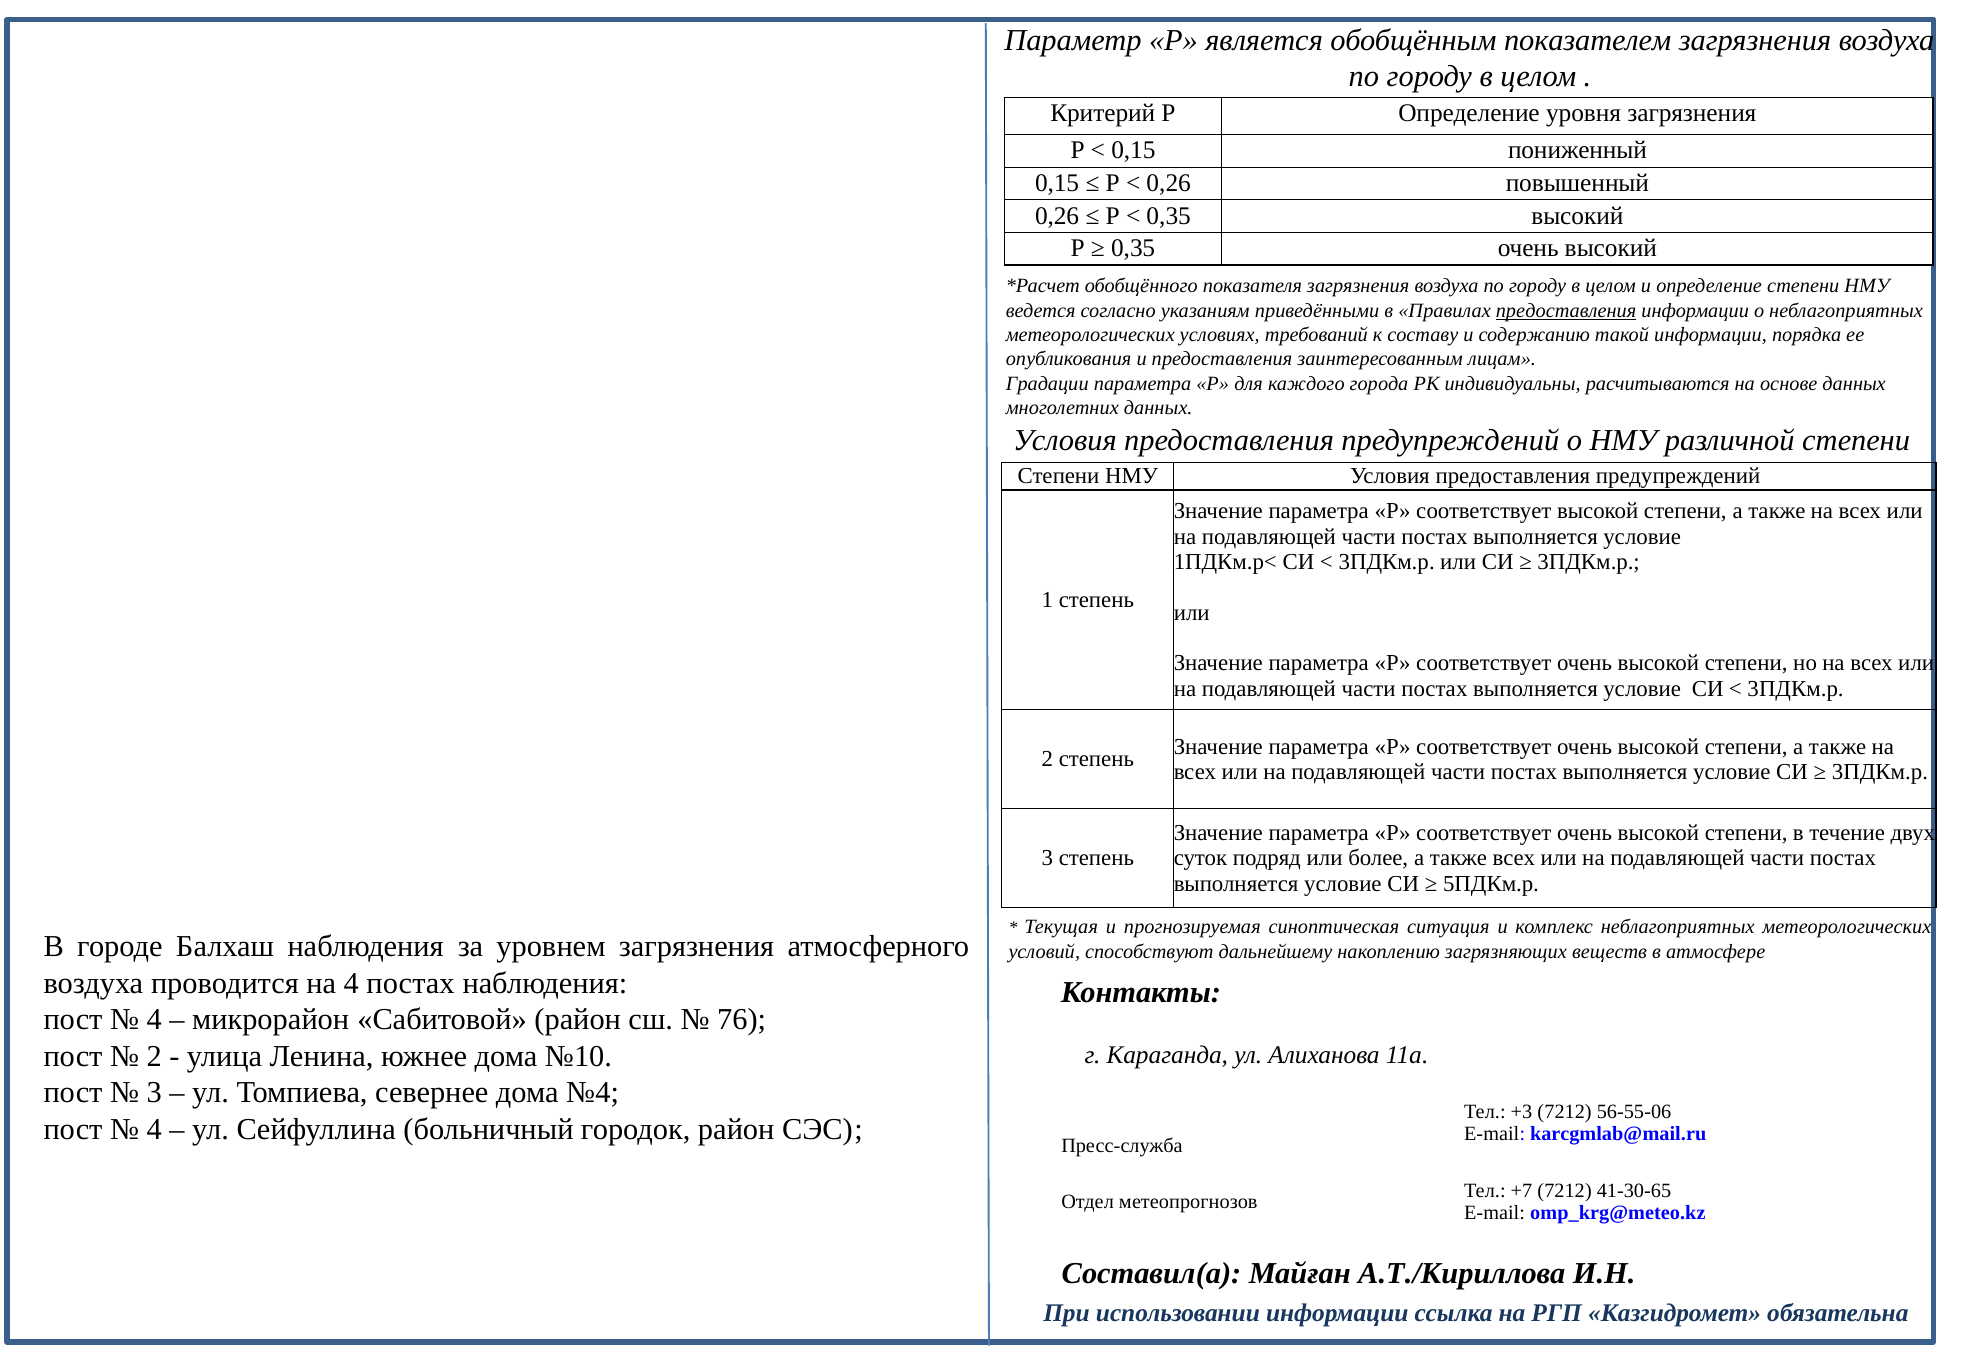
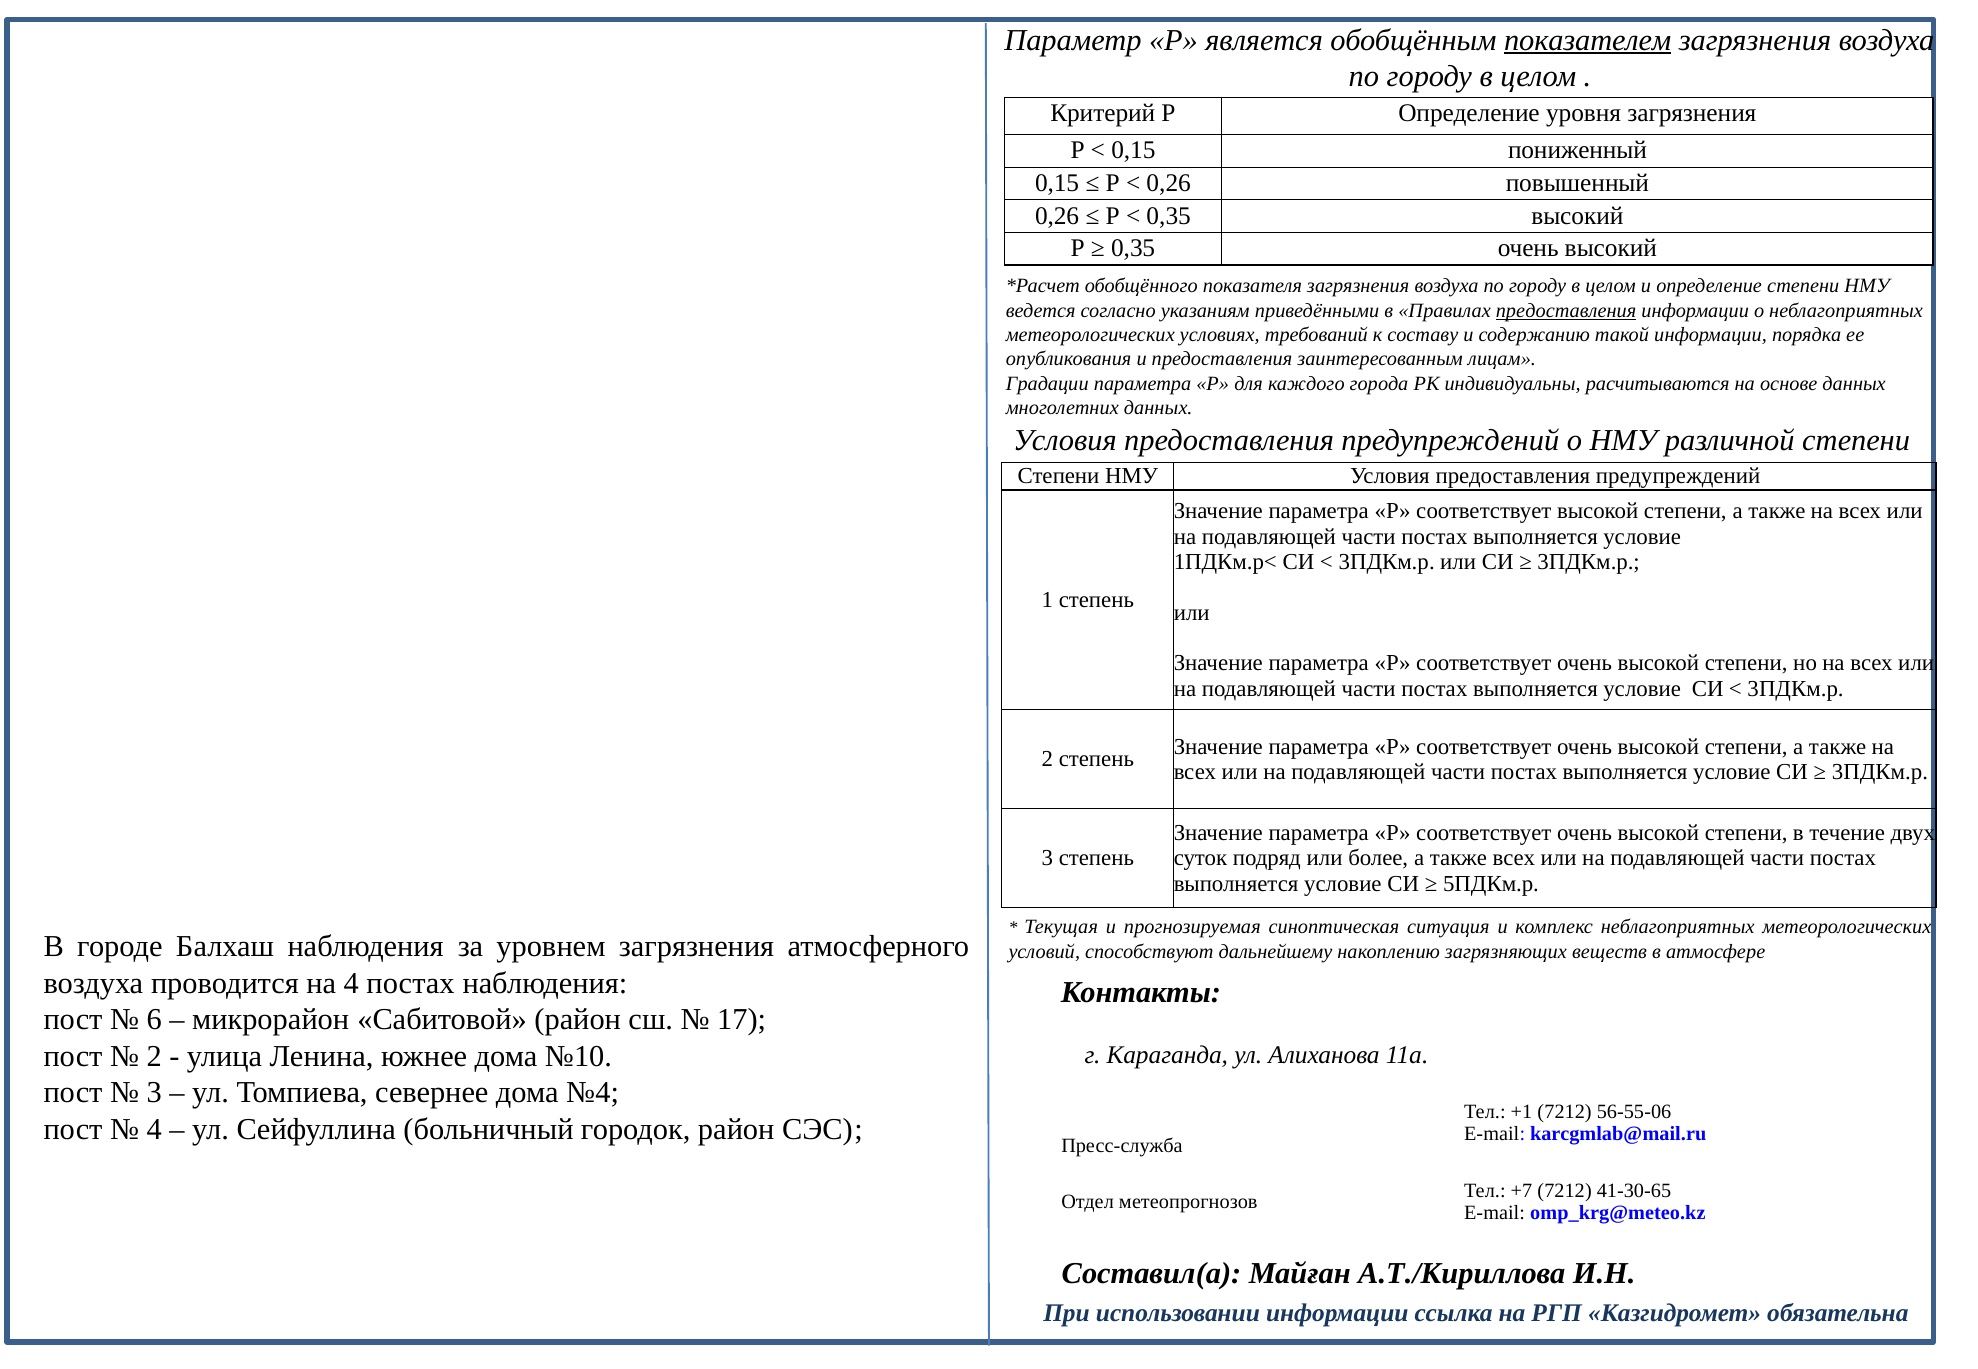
показателем underline: none -> present
4 at (154, 1020): 4 -> 6
76: 76 -> 17
+3: +3 -> +1
